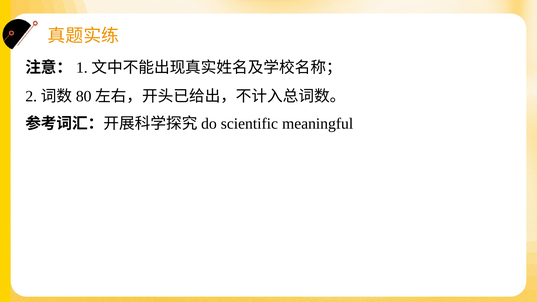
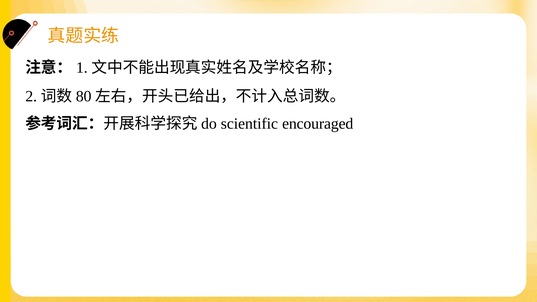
meaningful: meaningful -> encouraged
